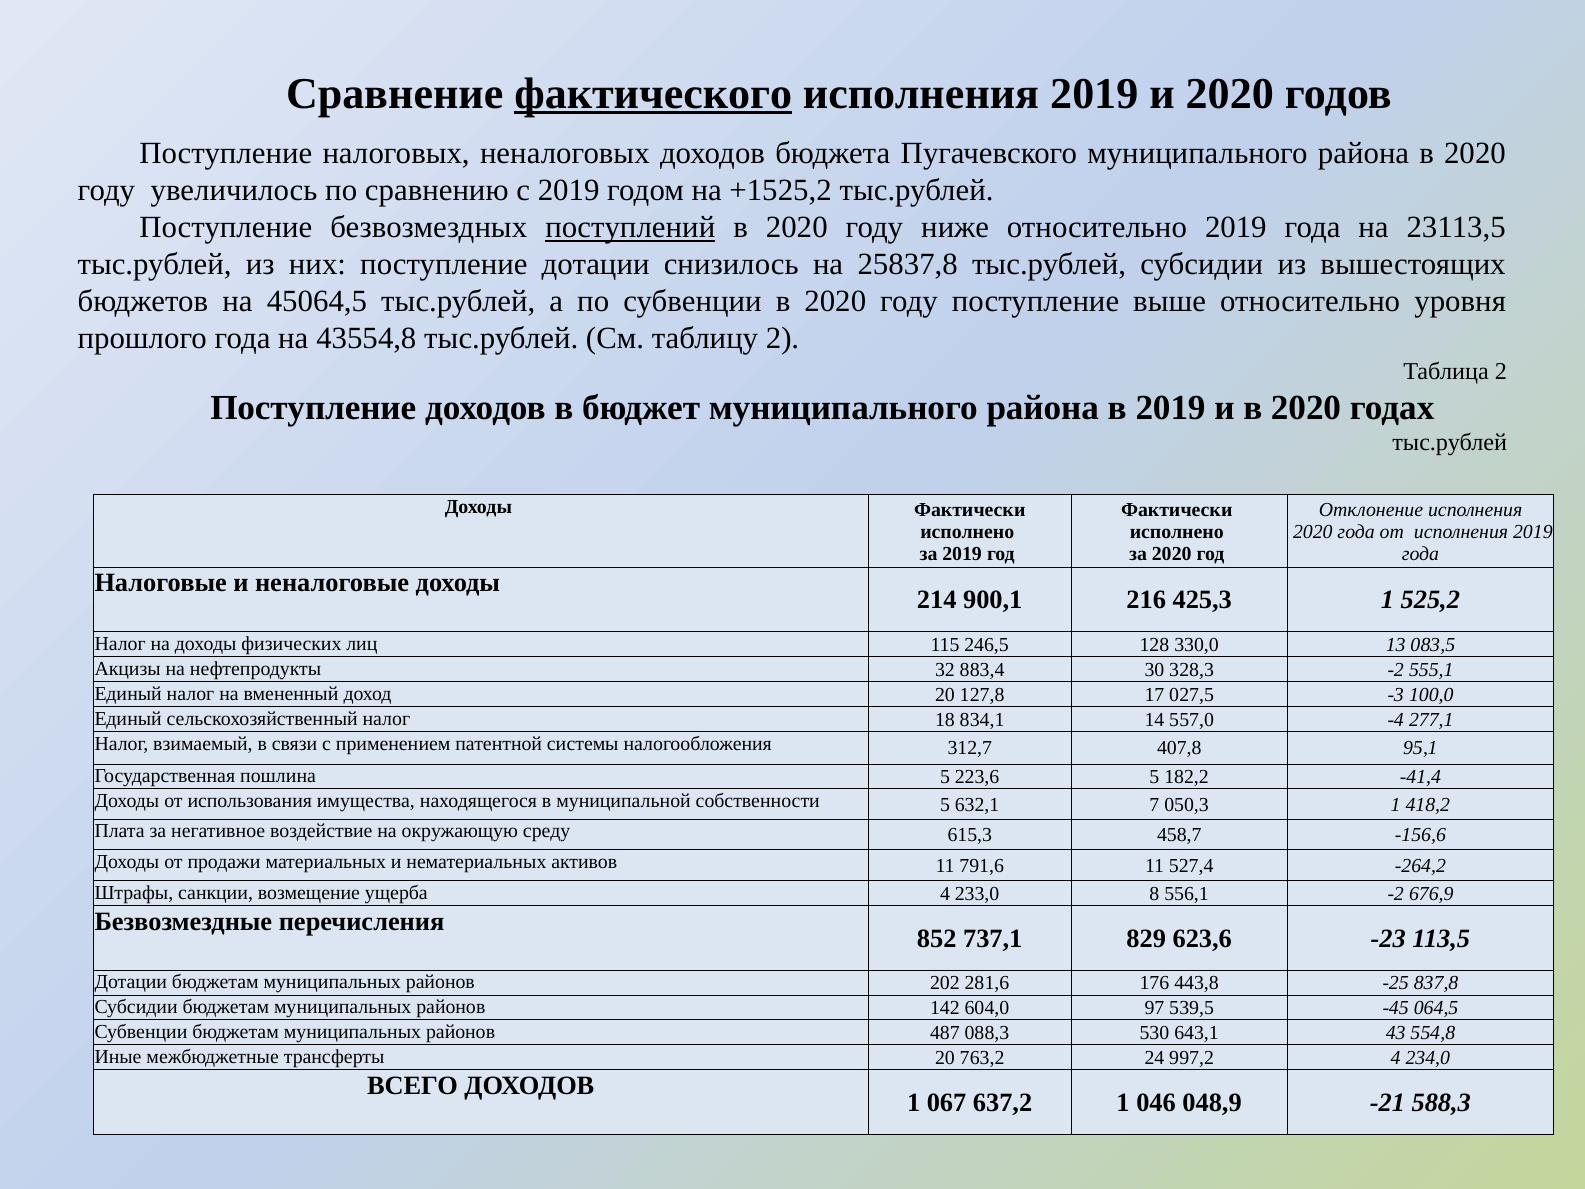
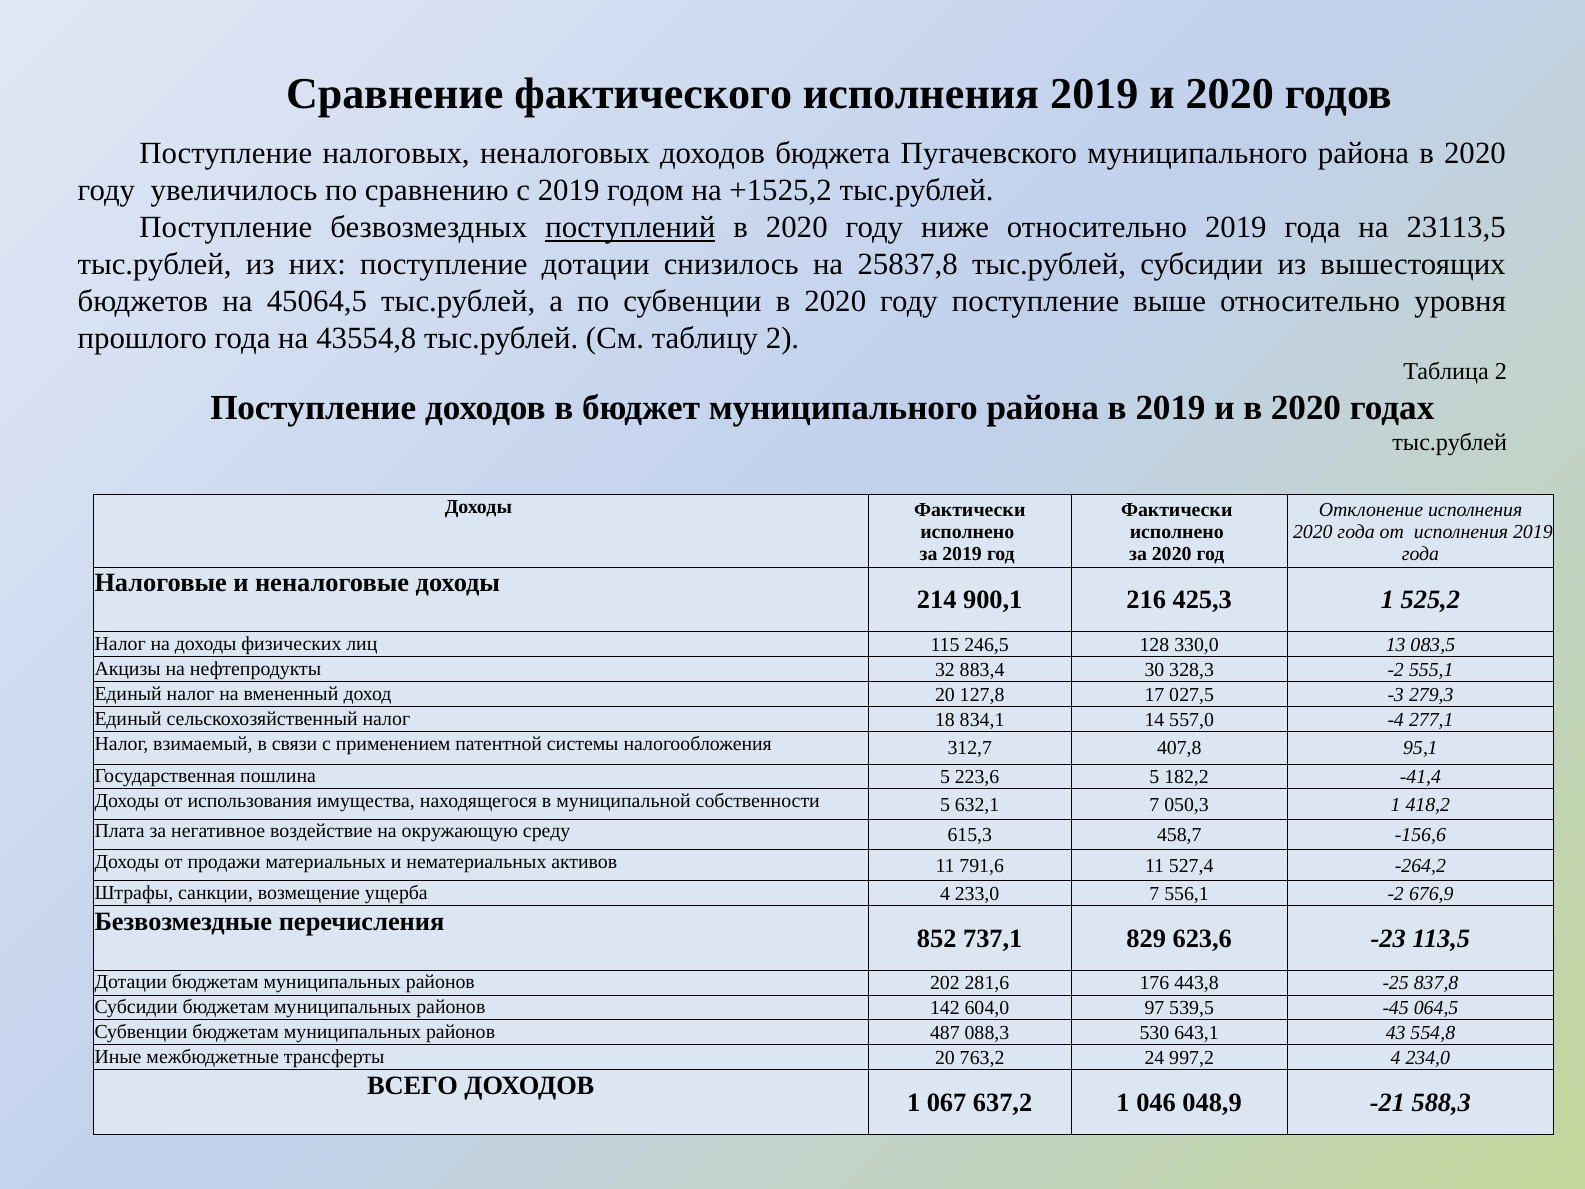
фактического underline: present -> none
100,0: 100,0 -> 279,3
233,0 8: 8 -> 7
